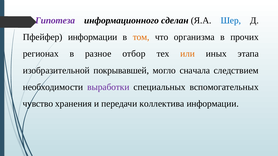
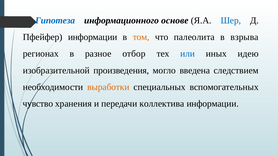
Гипотеза colour: purple -> blue
сделан: сделан -> основе
организма: организма -> палеолита
прочих: прочих -> взрыва
или colour: orange -> blue
этапа: этапа -> идею
покрывавшей: покрывавшей -> произведения
сначала: сначала -> введена
выработки colour: purple -> orange
